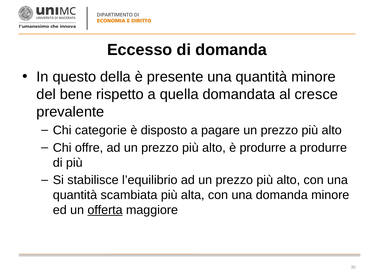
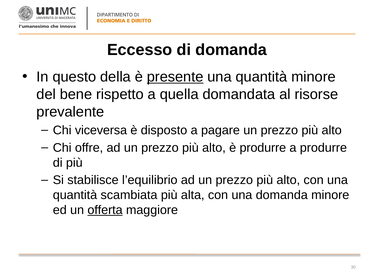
presente underline: none -> present
cresce: cresce -> risorse
categorie: categorie -> viceversa
